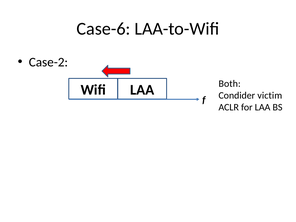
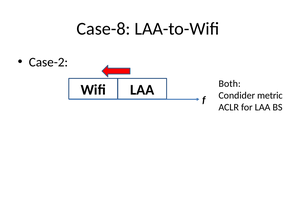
Case-6: Case-6 -> Case-8
victim: victim -> metric
